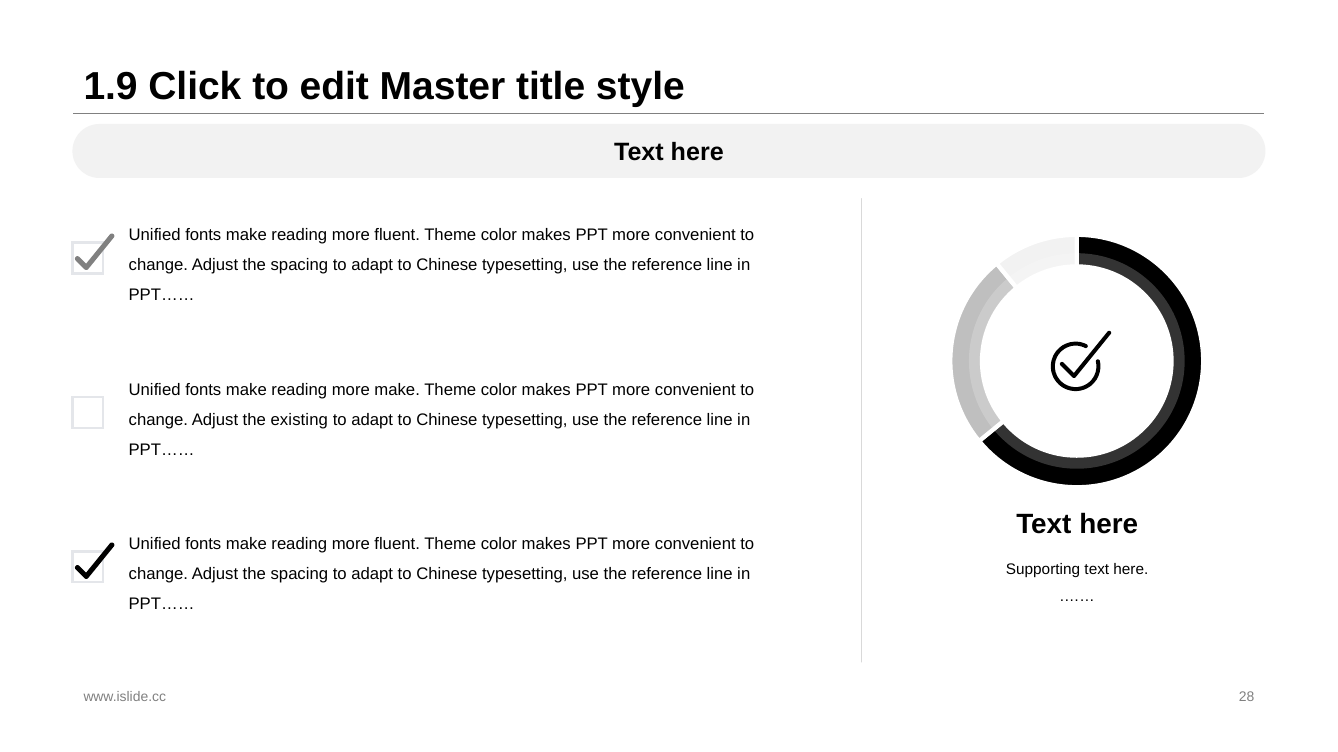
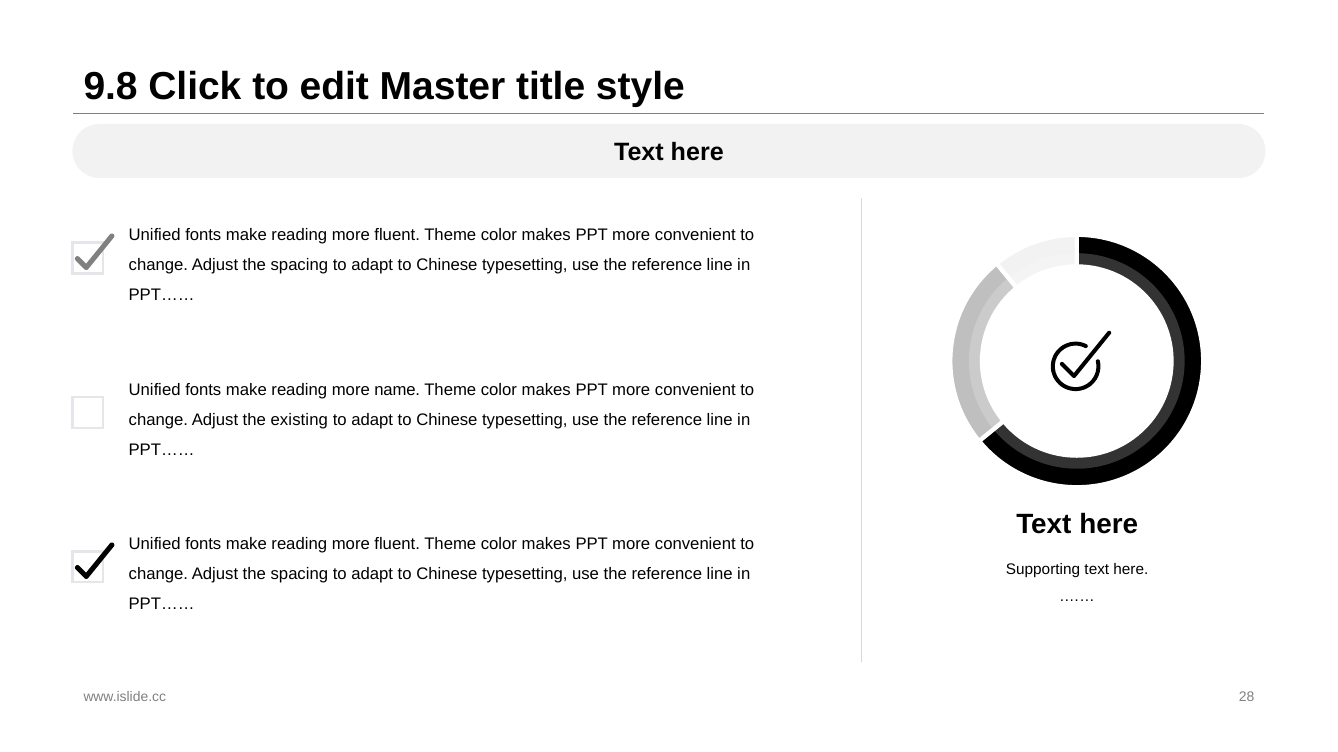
1.9: 1.9 -> 9.8
more make: make -> name
